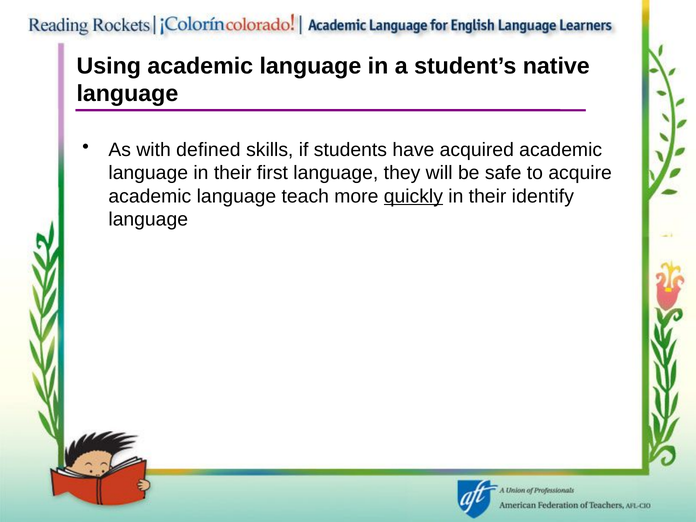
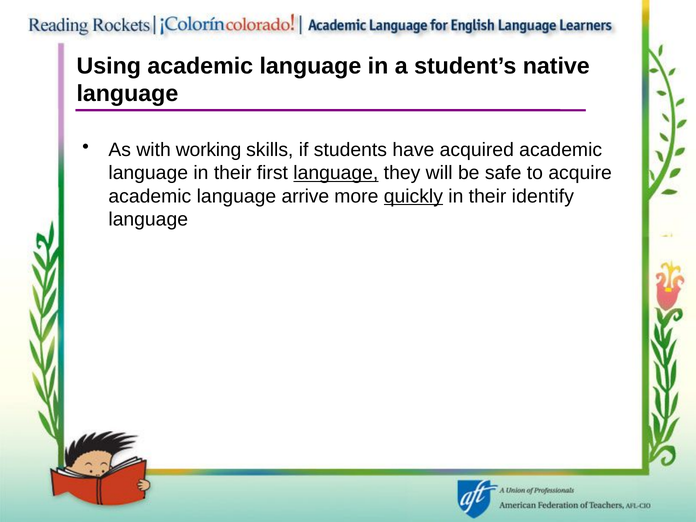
defined: defined -> working
language at (336, 173) underline: none -> present
teach: teach -> arrive
